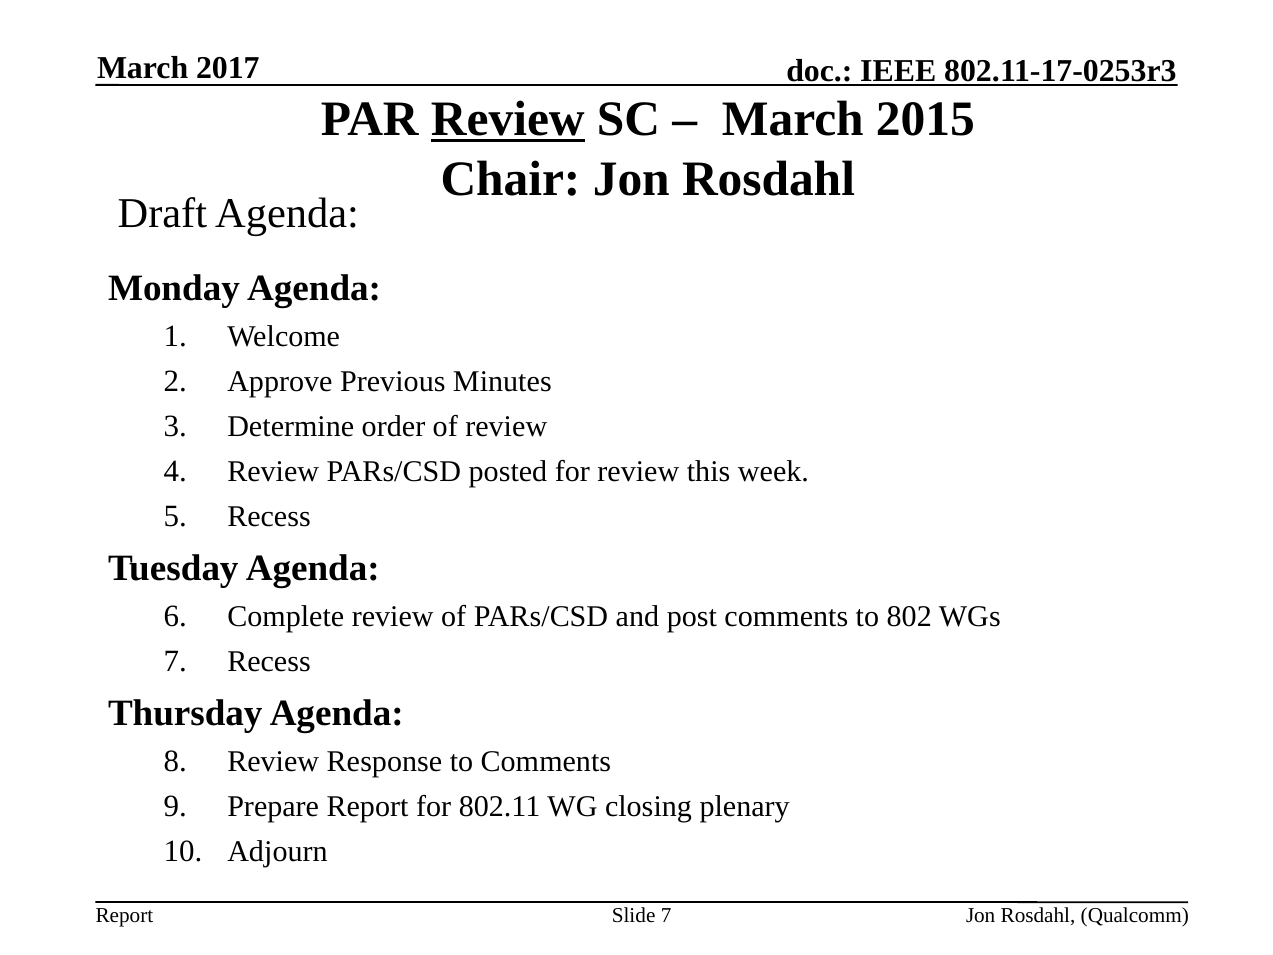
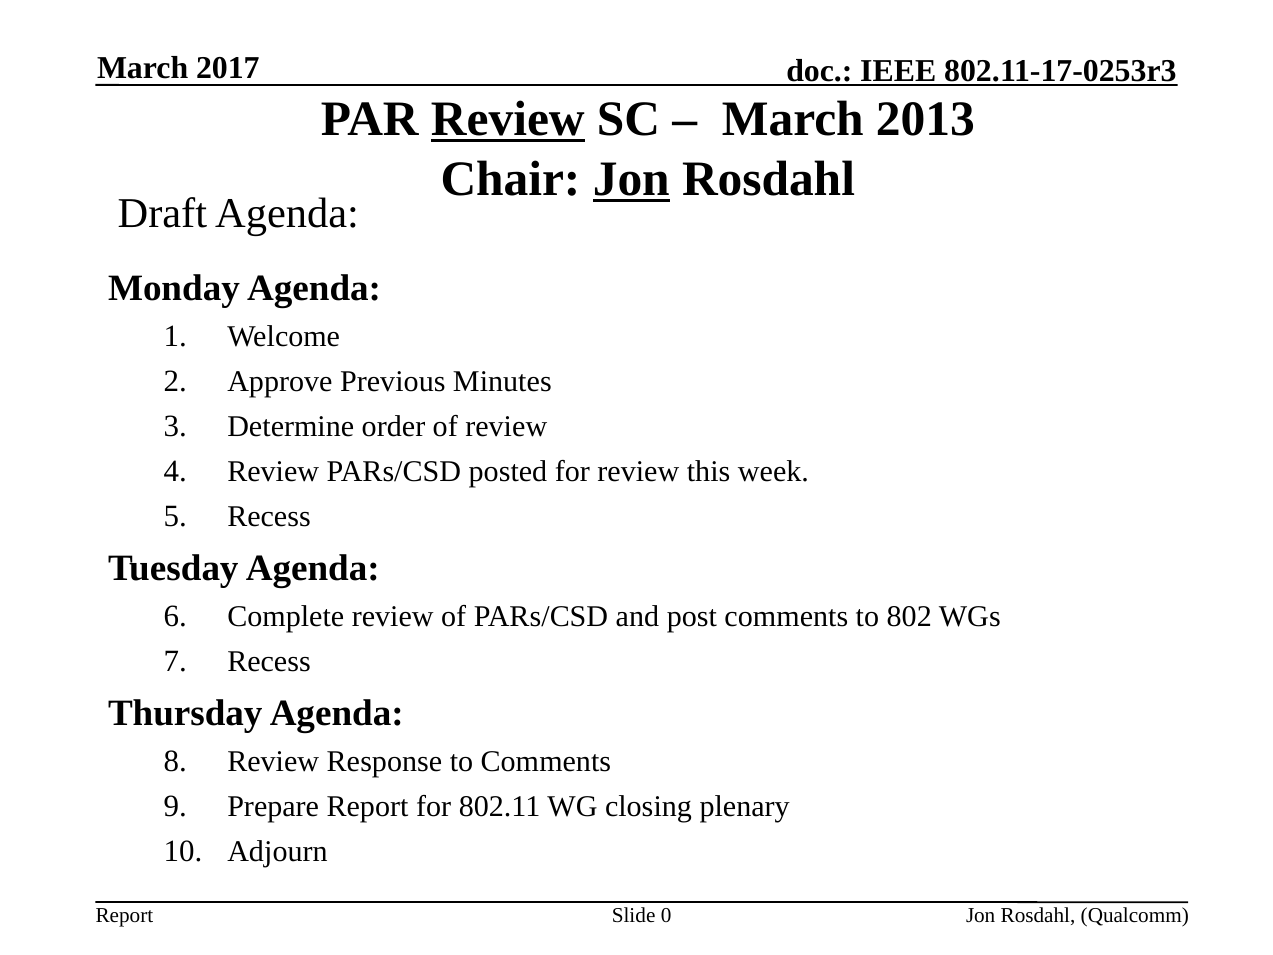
2015: 2015 -> 2013
Jon at (631, 179) underline: none -> present
Slide 7: 7 -> 0
